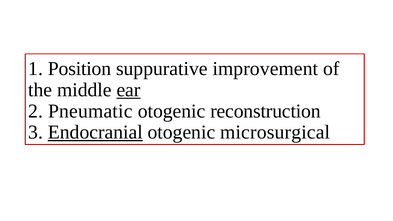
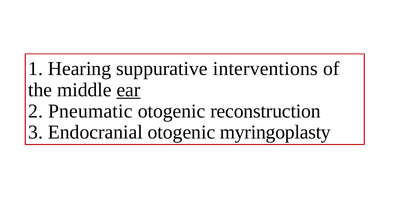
Position: Position -> Hearing
improvement: improvement -> interventions
Endocranial underline: present -> none
microsurgical: microsurgical -> myringoplasty
